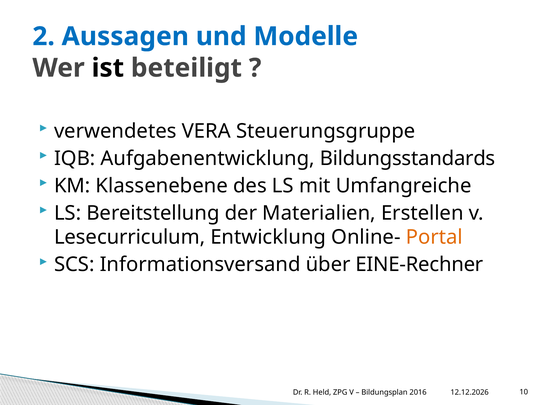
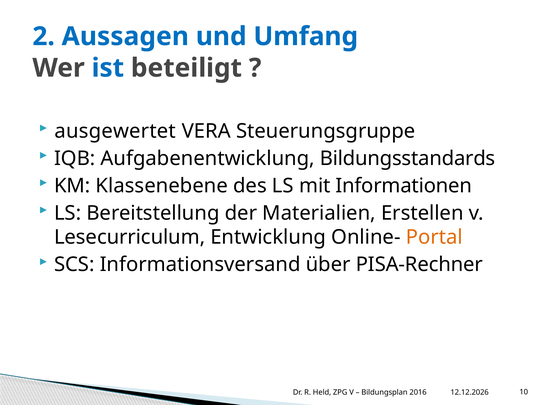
Modelle: Modelle -> Umfang
ist colour: black -> blue
verwendetes: verwendetes -> ausgewertet
Umfangreiche: Umfangreiche -> Informationen
EINE-Rechner: EINE-Rechner -> PISA-Rechner
